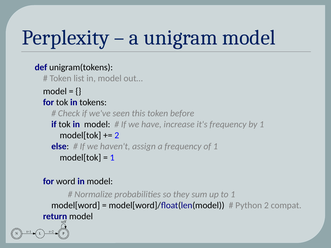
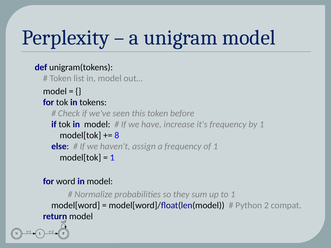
2 at (117, 136): 2 -> 8
